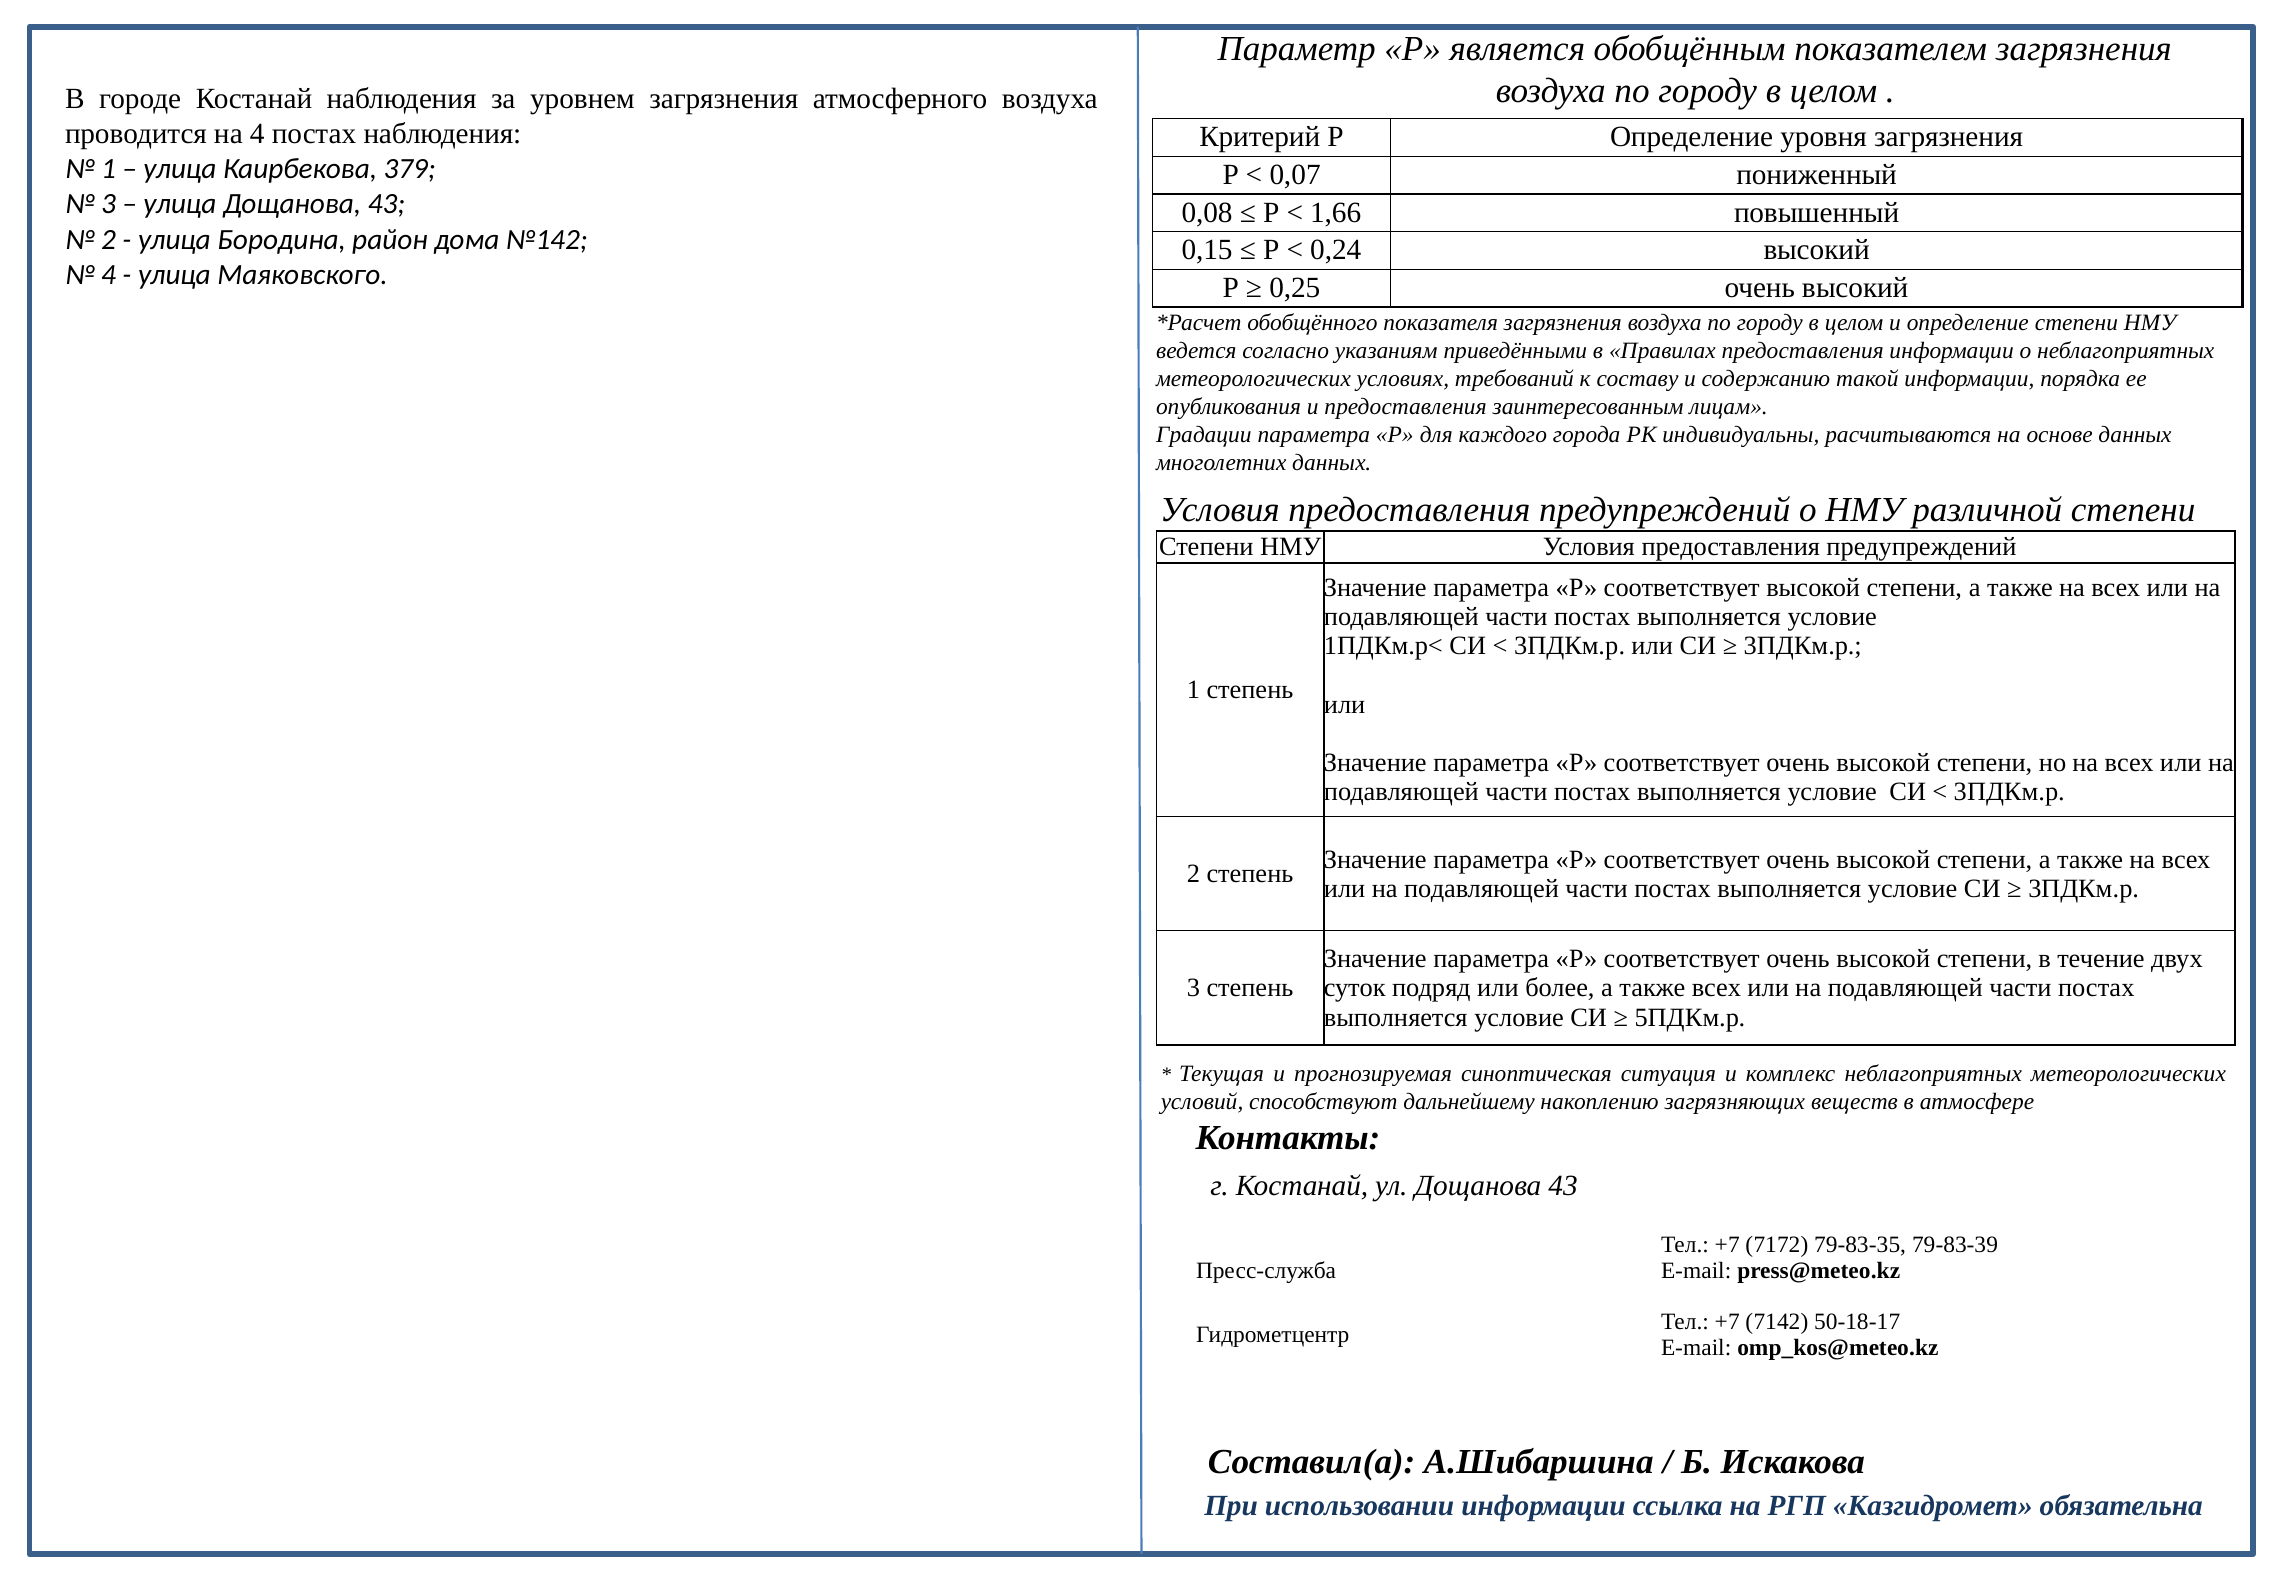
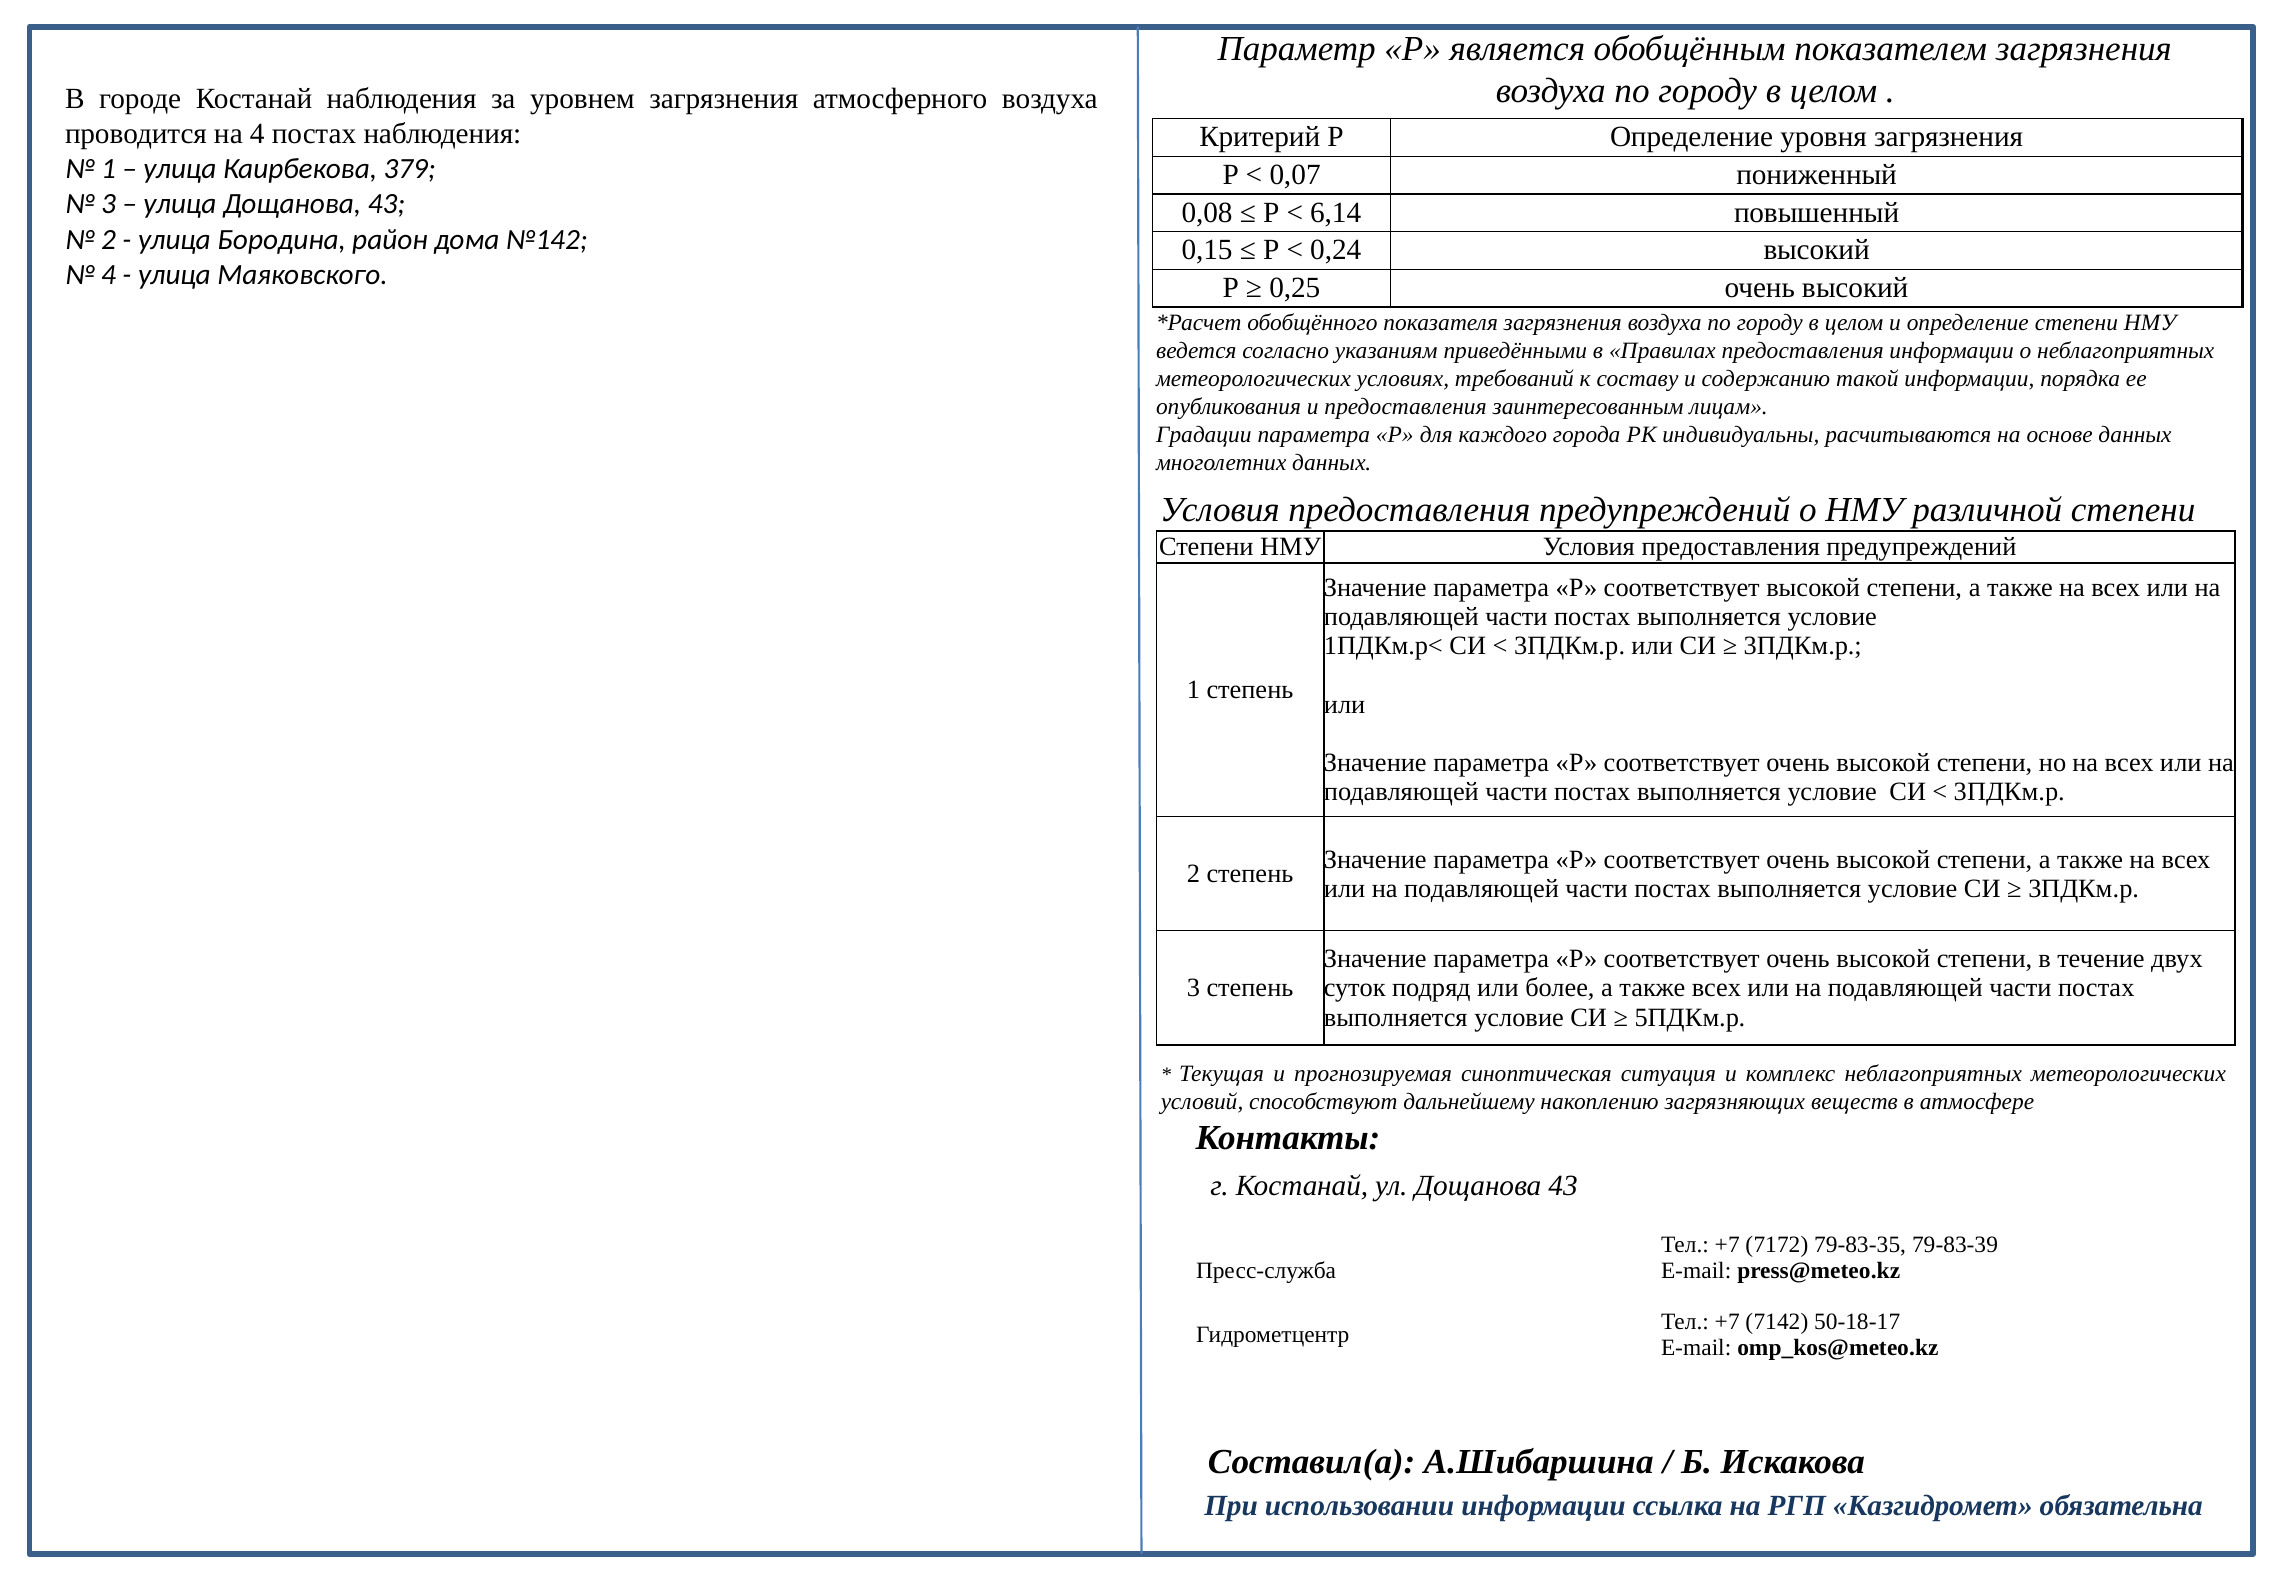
1,66: 1,66 -> 6,14
